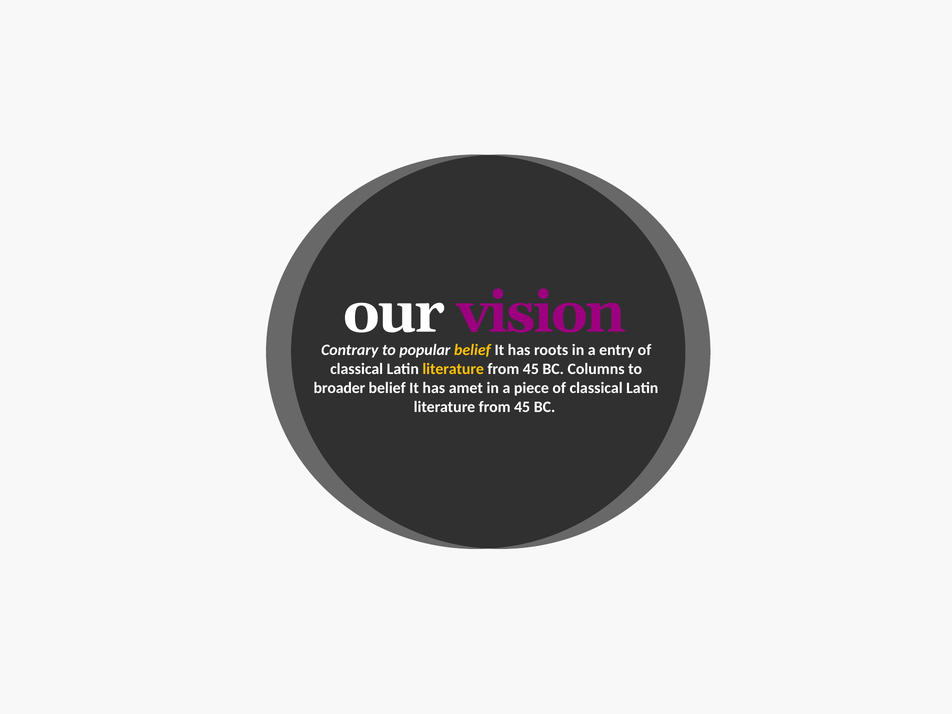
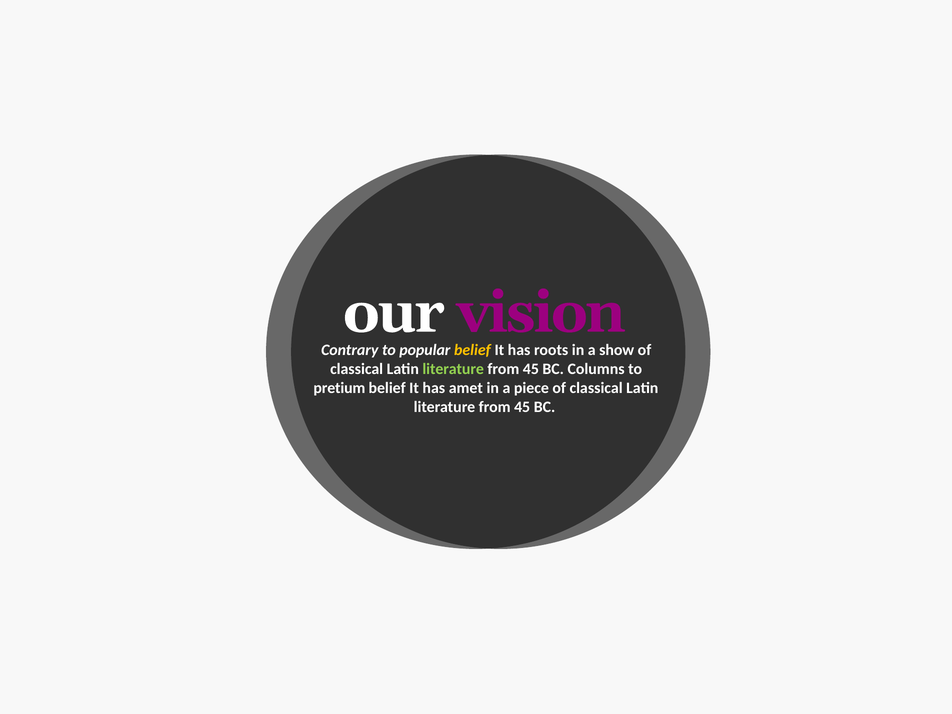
entry: entry -> show
literature at (453, 369) colour: yellow -> light green
broader: broader -> pretium
